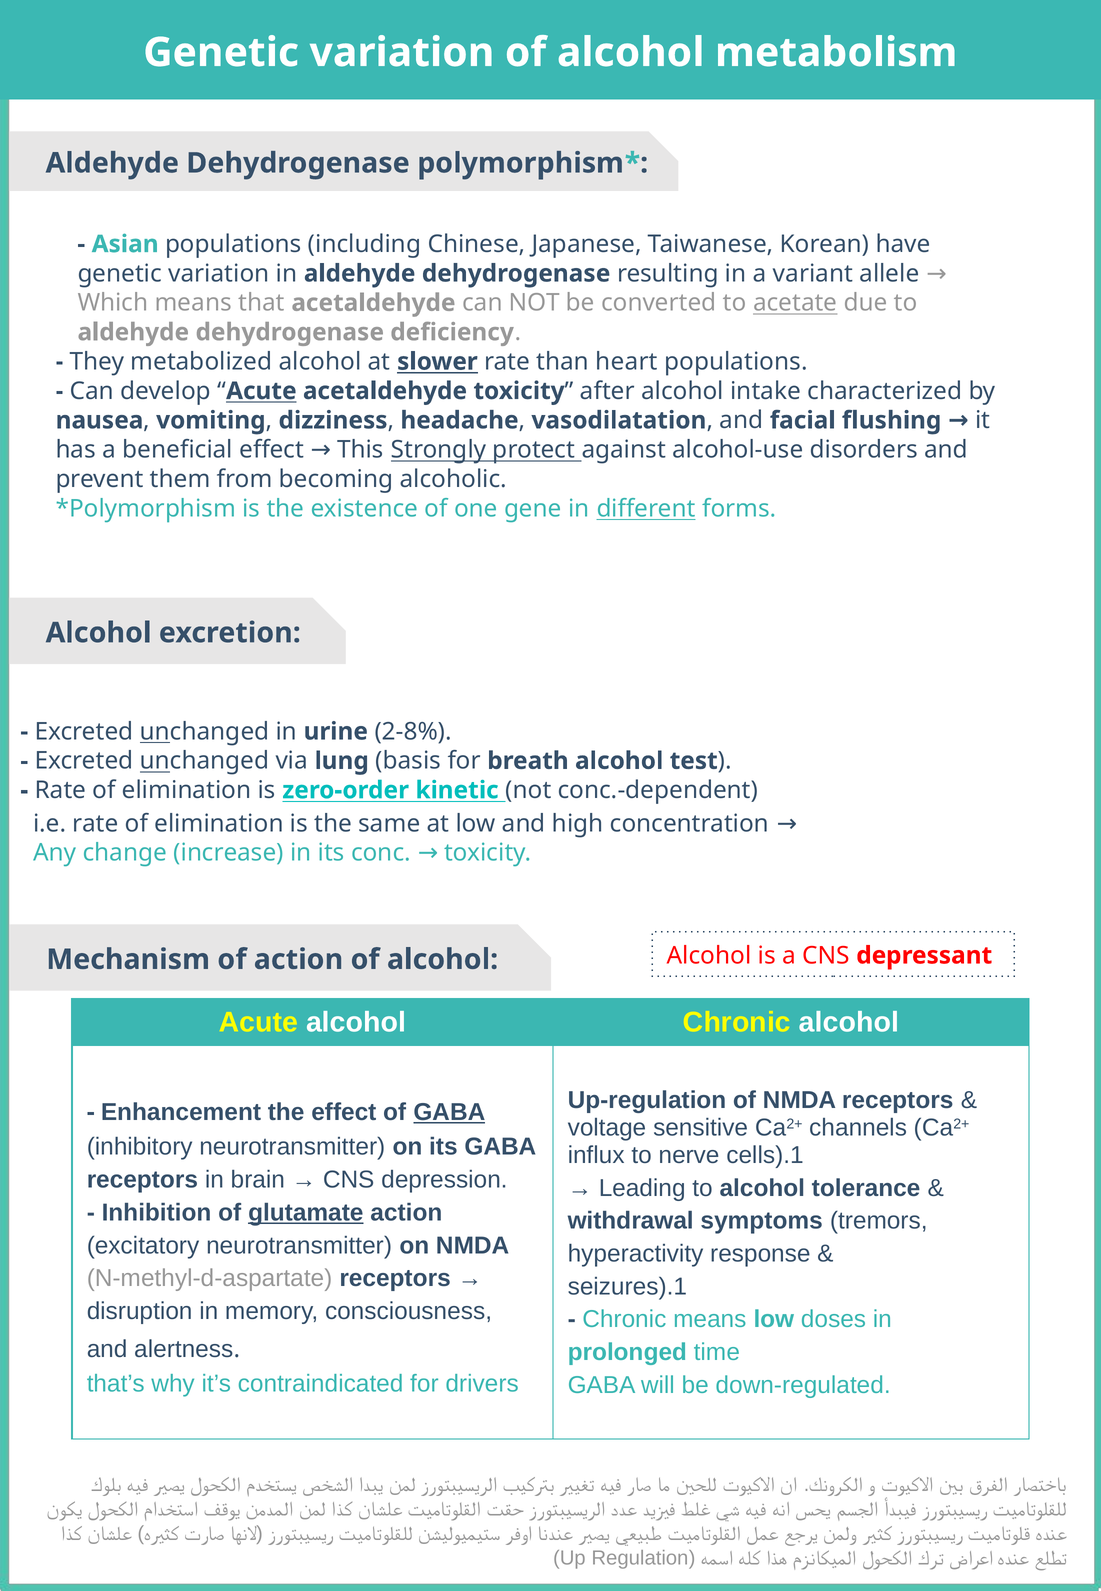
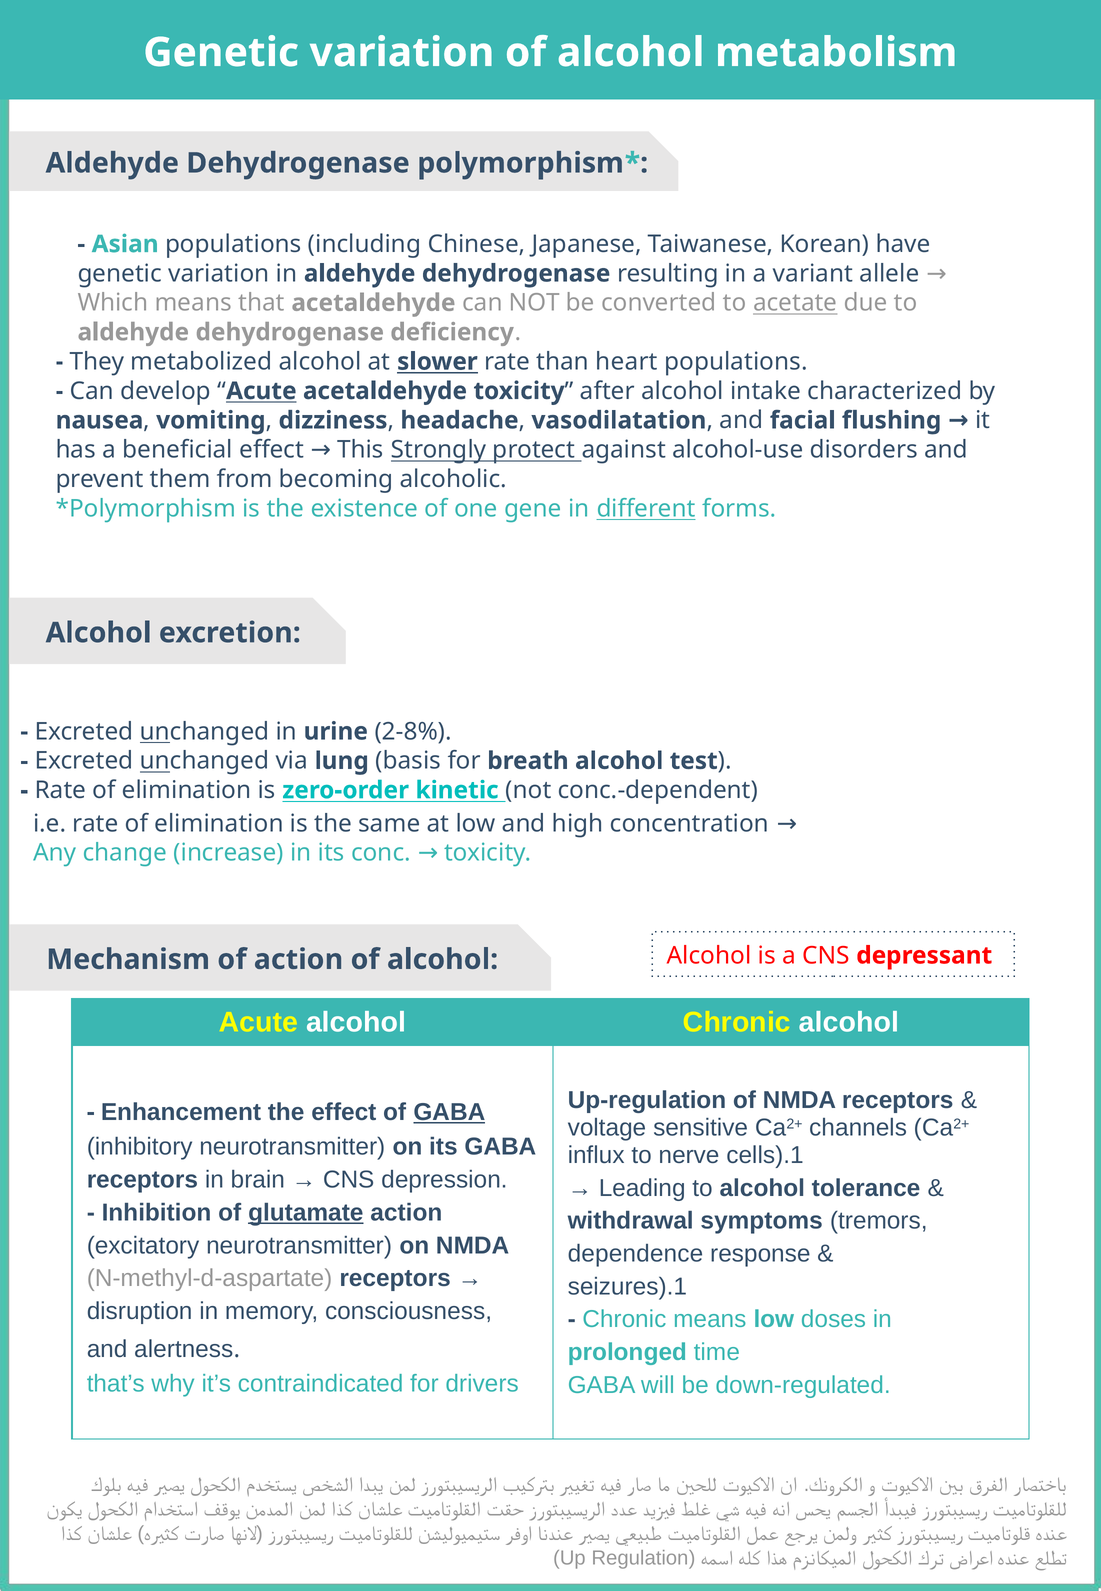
hyperactivity: hyperactivity -> dependence
